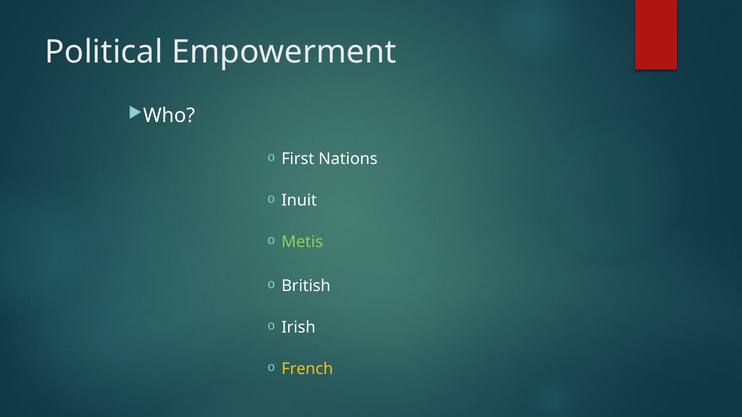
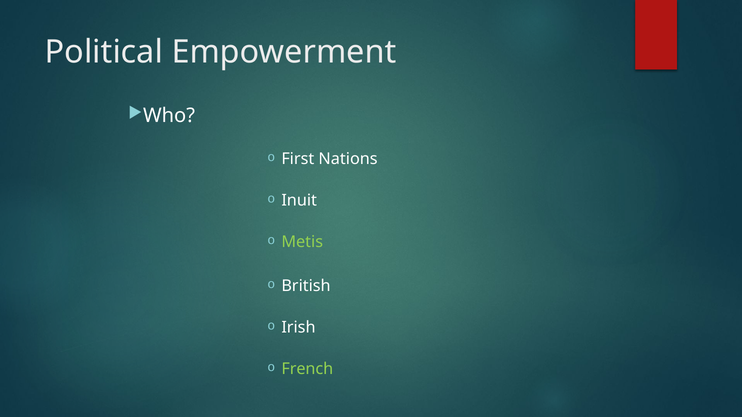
French colour: yellow -> light green
